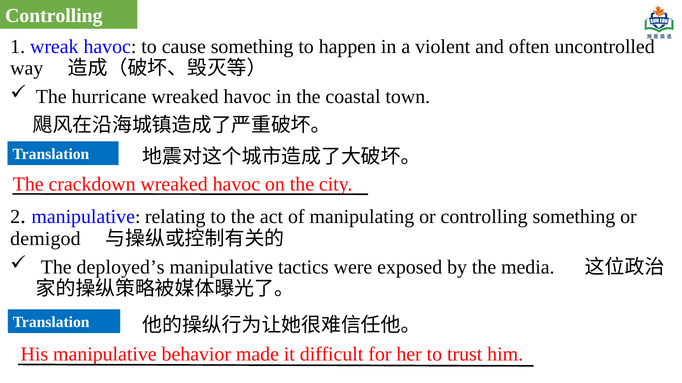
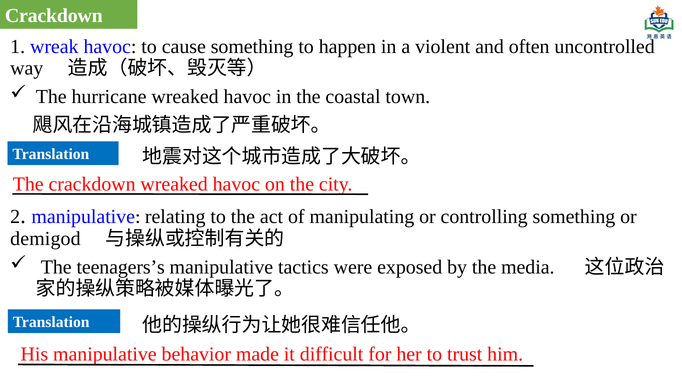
Controlling at (54, 16): Controlling -> Crackdown
deployed’s: deployed’s -> teenagers’s
